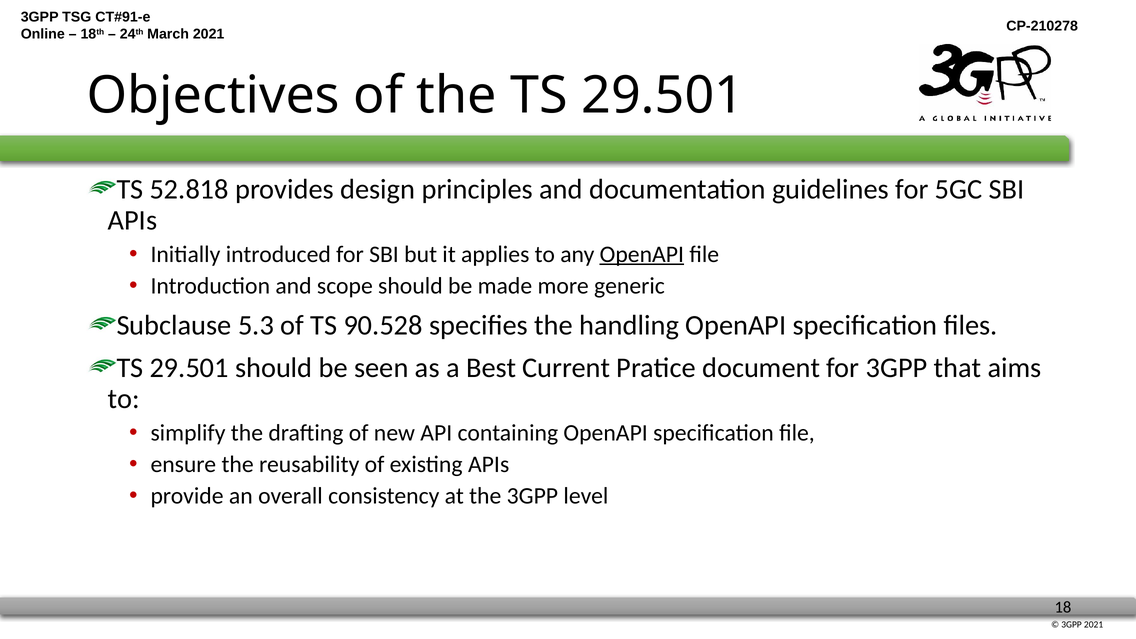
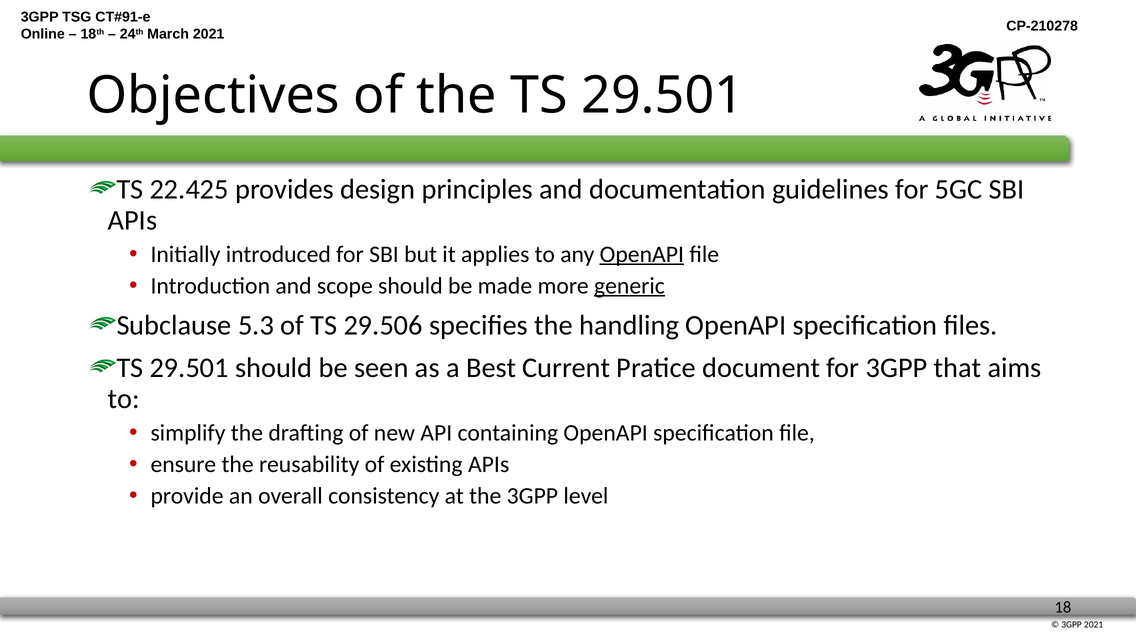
52.818: 52.818 -> 22.425
generic underline: none -> present
90.528: 90.528 -> 29.506
